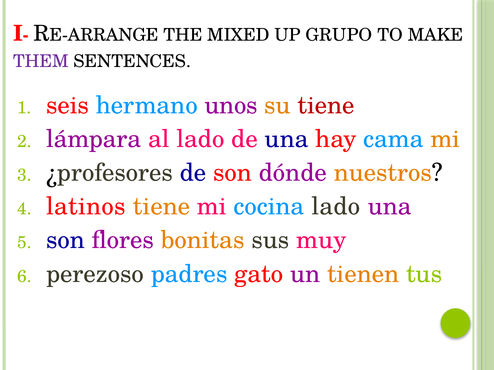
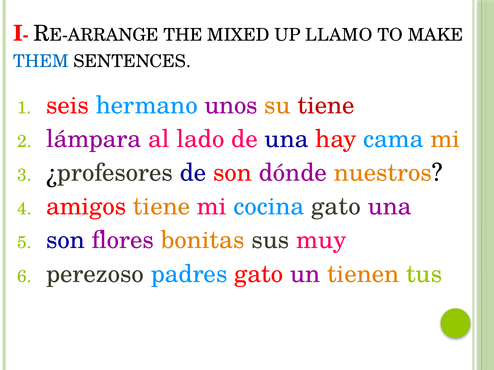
GRUPO: GRUPO -> LLAMO
THEM colour: purple -> blue
latinos: latinos -> amigos
cocina lado: lado -> gato
